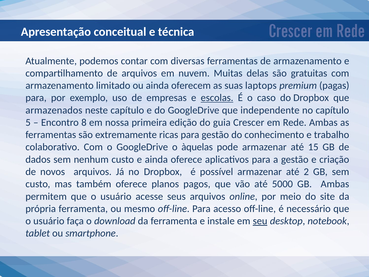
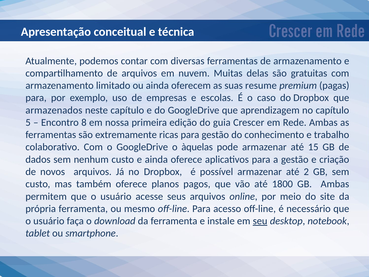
laptops: laptops -> resume
escolas underline: present -> none
independente: independente -> aprendizagem
5000: 5000 -> 1800
